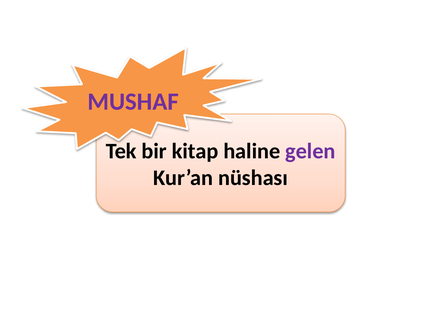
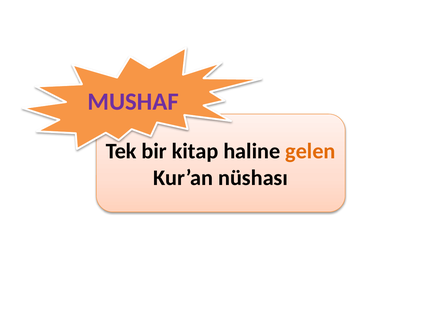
gelen colour: purple -> orange
